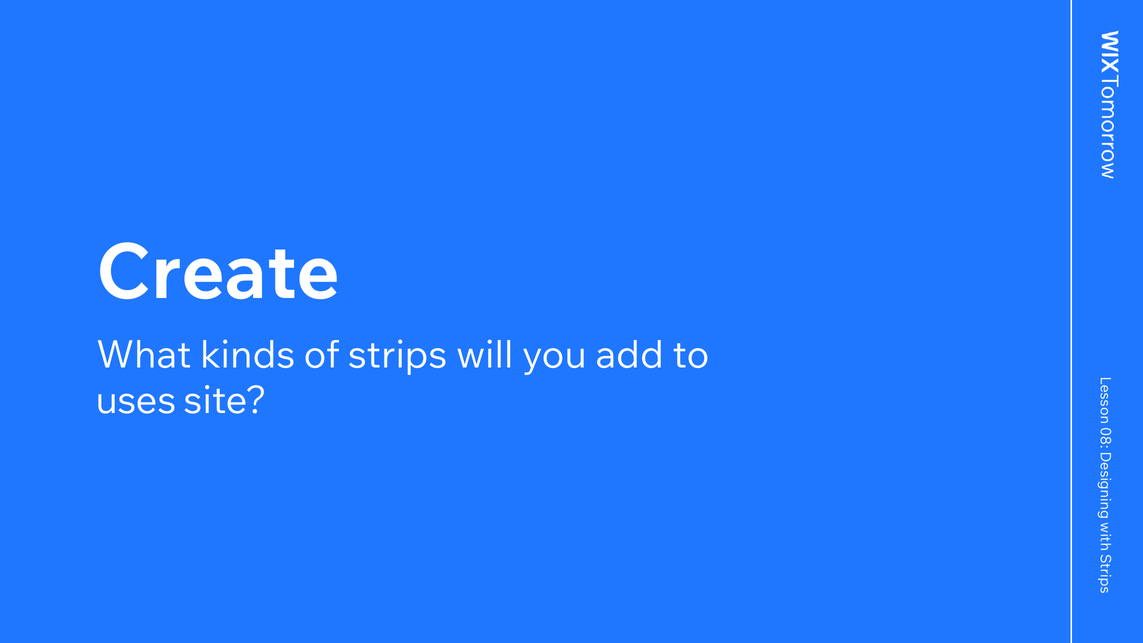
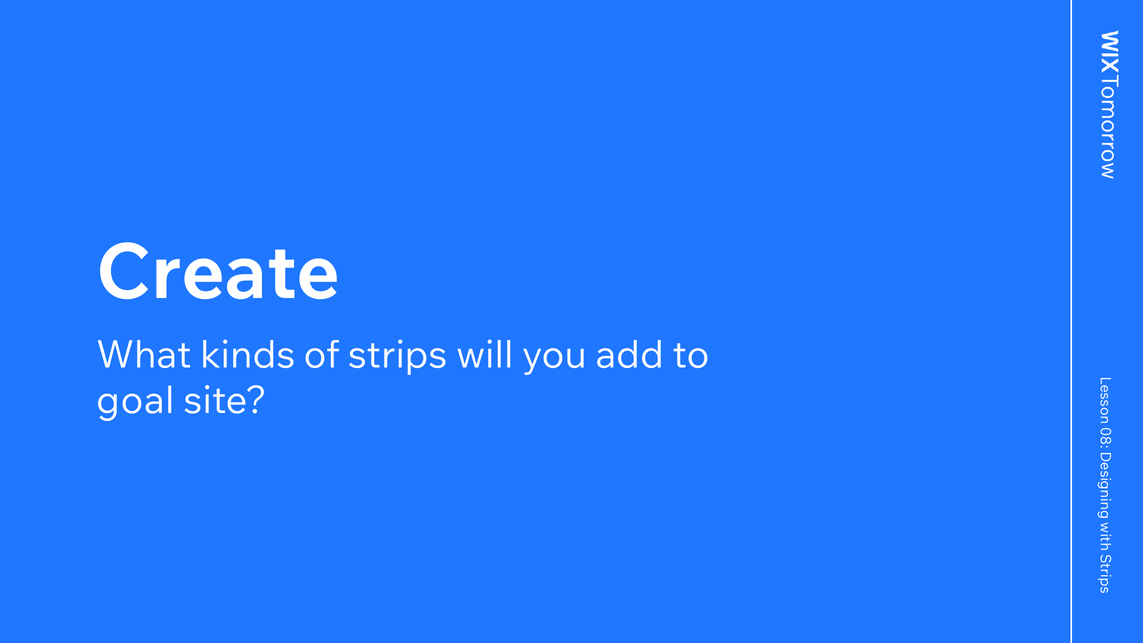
uses: uses -> goal
